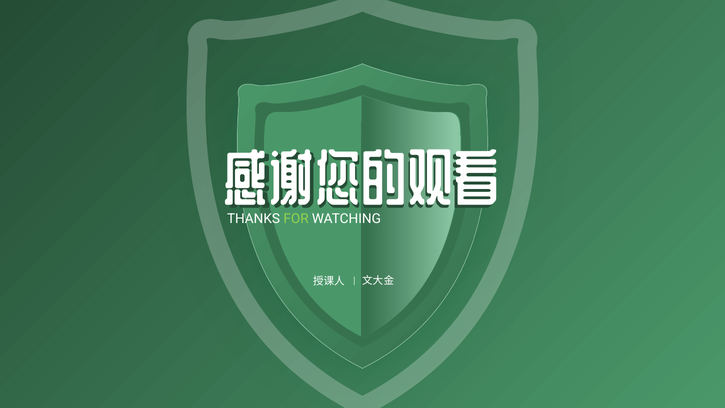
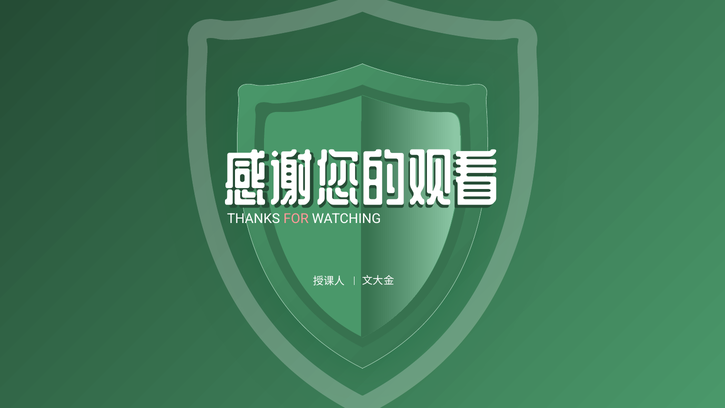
FOR colour: light green -> pink
